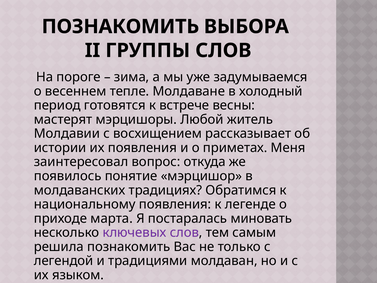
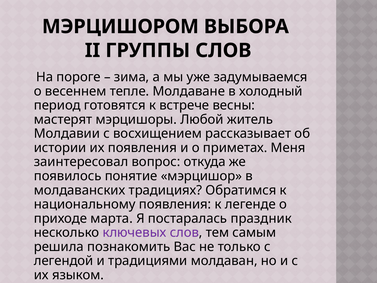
ПОЗНАКОМИТЬ at (120, 27): ПОЗНАКОМИТЬ -> МЭРЦИШОРОМ
миновать: миновать -> праздник
